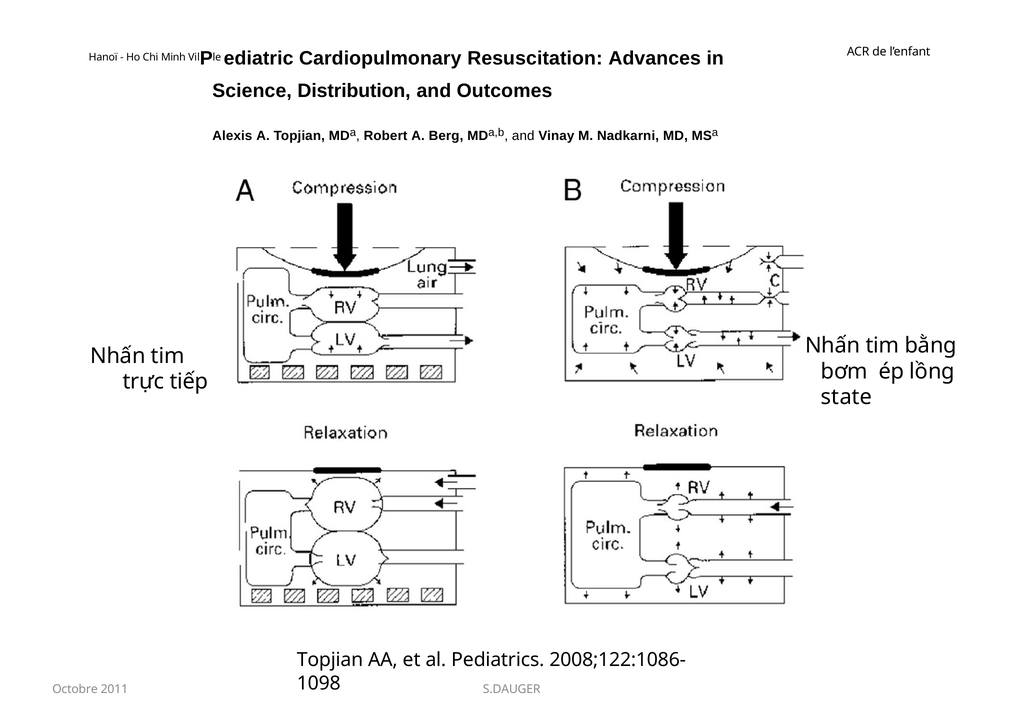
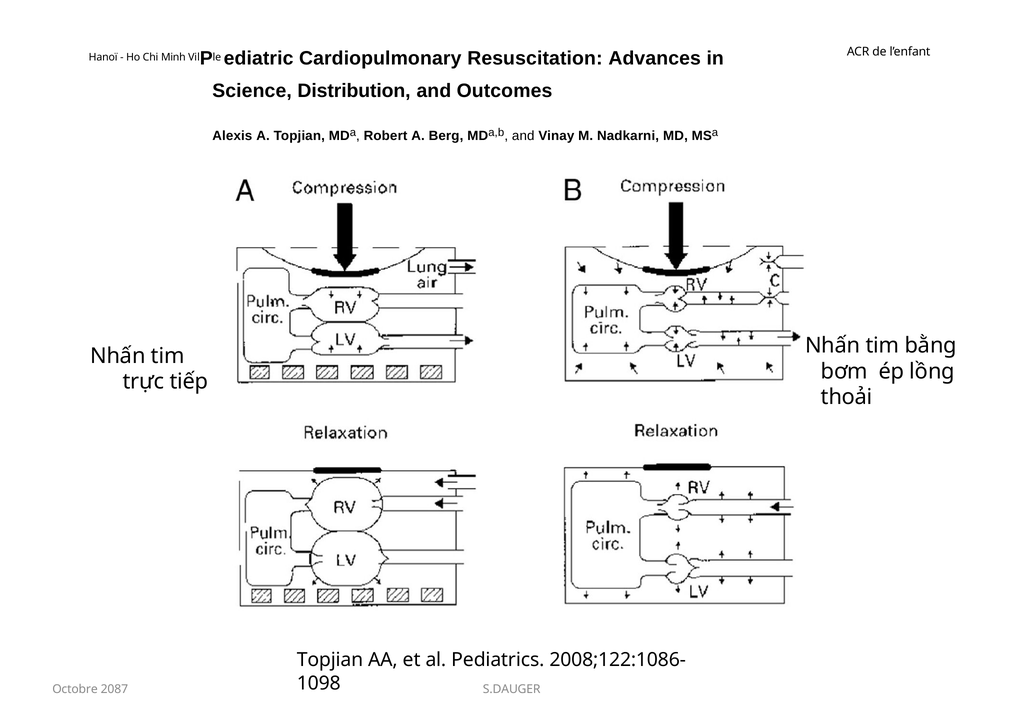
state: state -> thoải
2011: 2011 -> 2087
